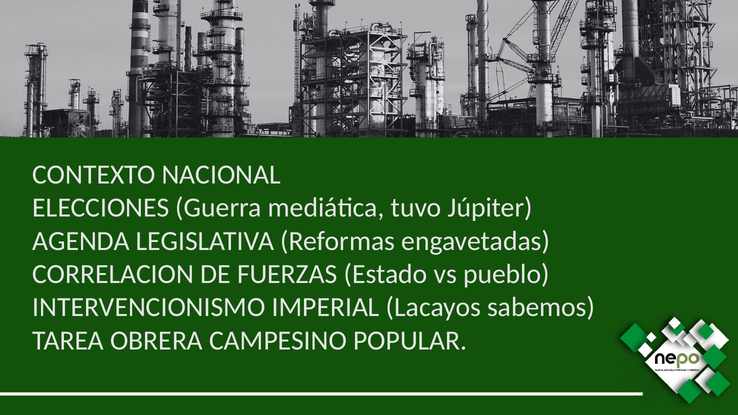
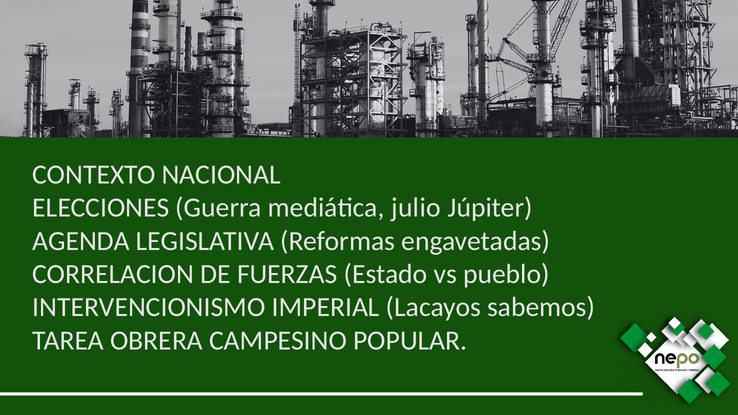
tuvo: tuvo -> julio
